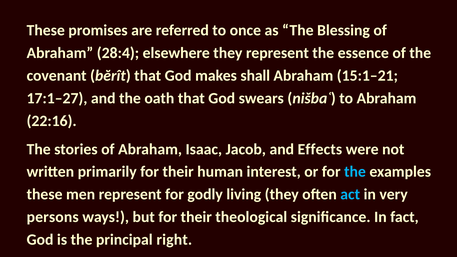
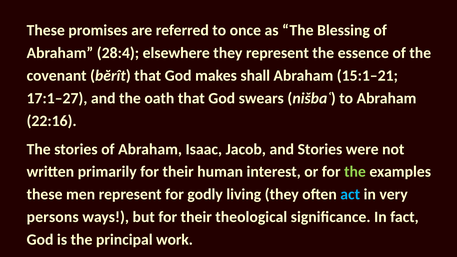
and Effects: Effects -> Stories
the at (355, 172) colour: light blue -> light green
right: right -> work
